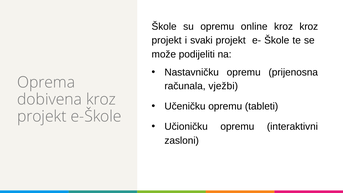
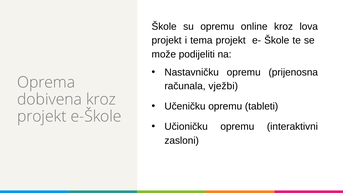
kroz kroz: kroz -> lova
svaki: svaki -> tema
